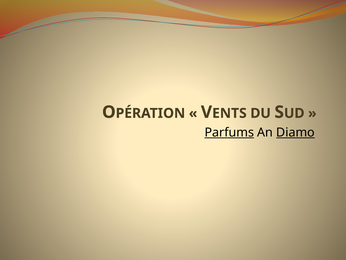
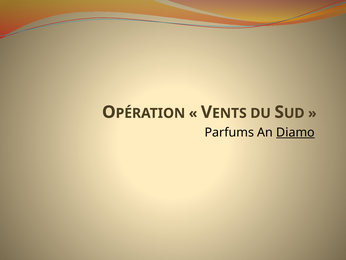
Parfums underline: present -> none
